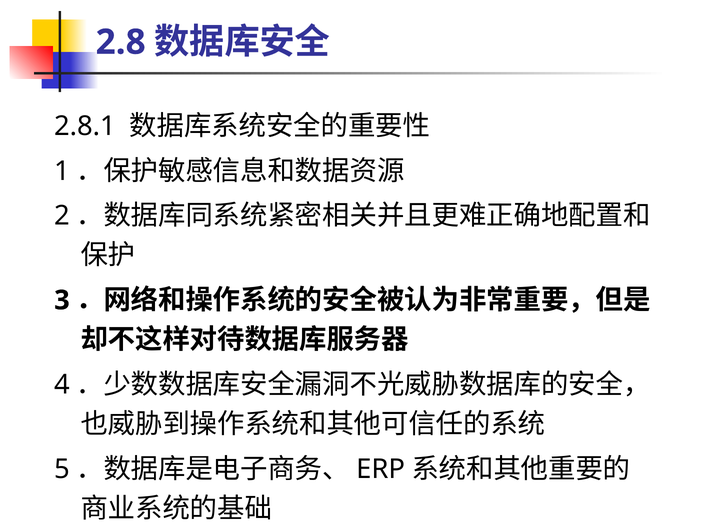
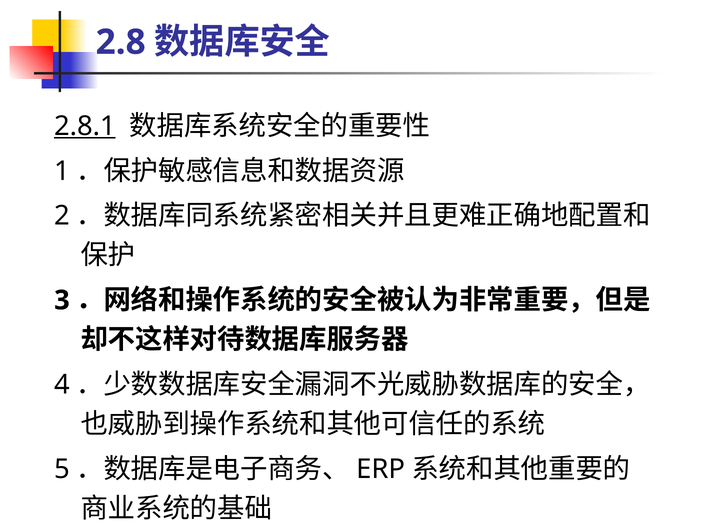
2.8.1 underline: none -> present
